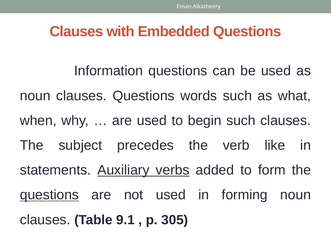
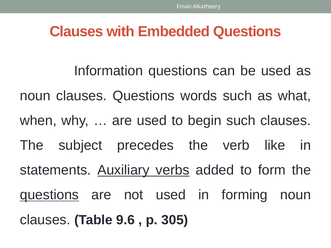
9.1: 9.1 -> 9.6
